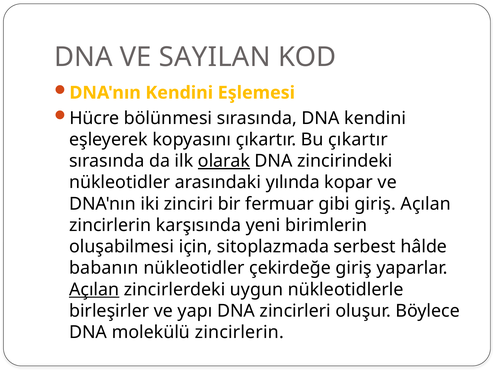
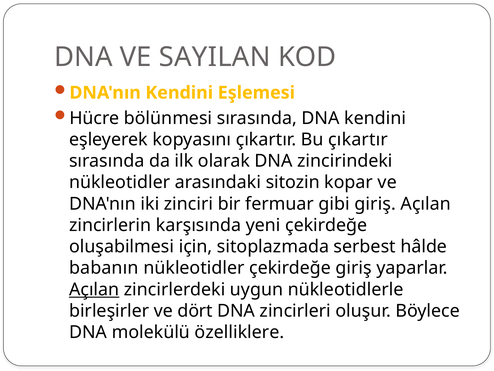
olarak underline: present -> none
yılında: yılında -> sitozin
yeni birimlerin: birimlerin -> çekirdeğe
yapı: yapı -> dört
molekülü zincirlerin: zincirlerin -> özelliklere
